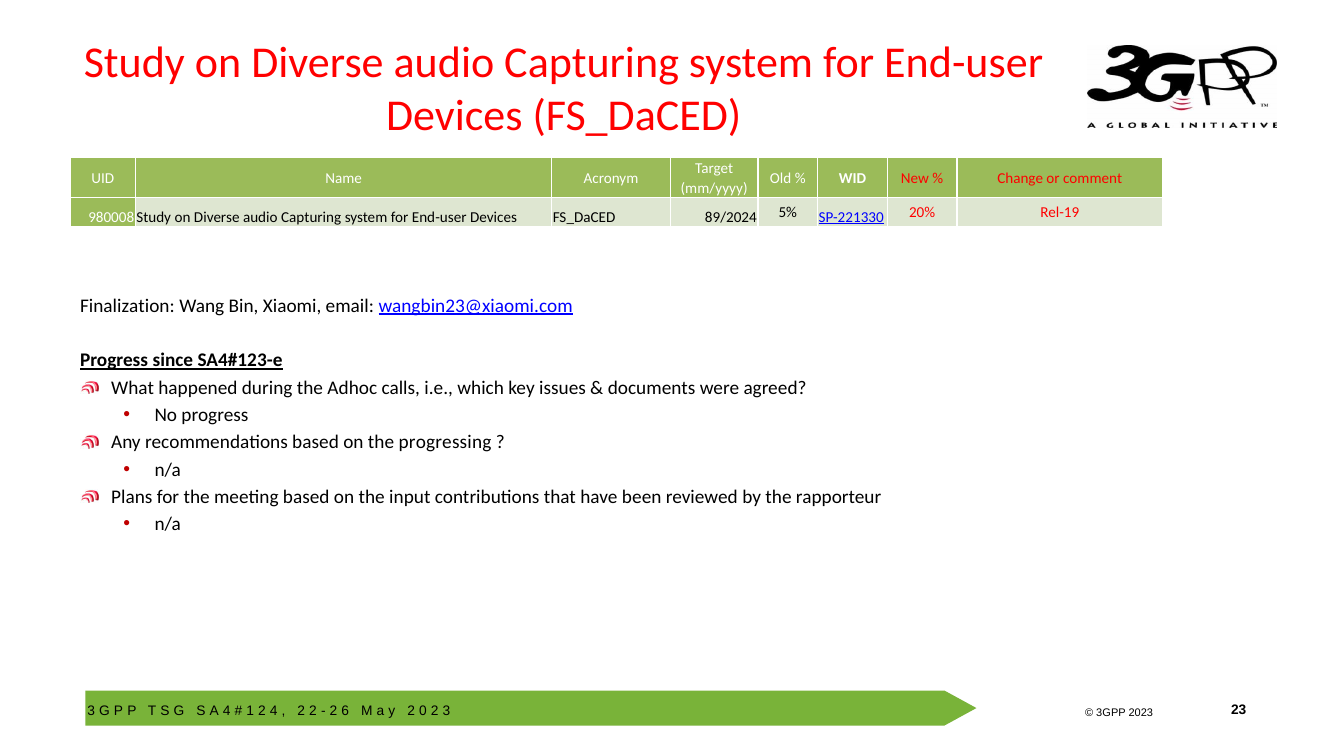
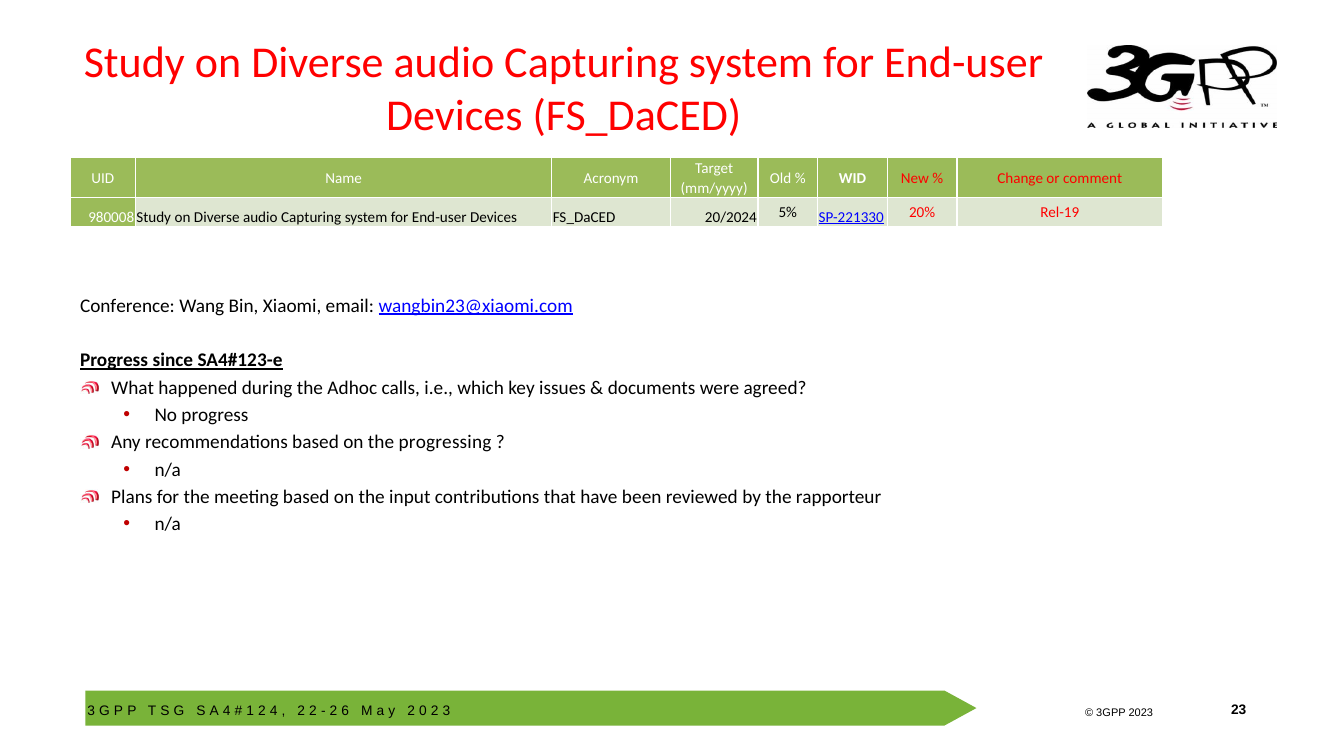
89/2024: 89/2024 -> 20/2024
Finalization: Finalization -> Conference
